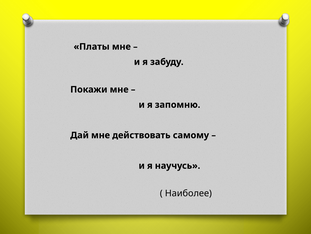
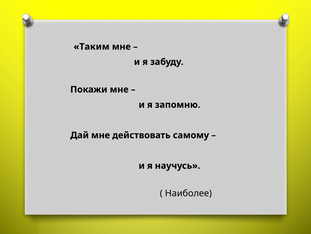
Платы: Платы -> Таким
